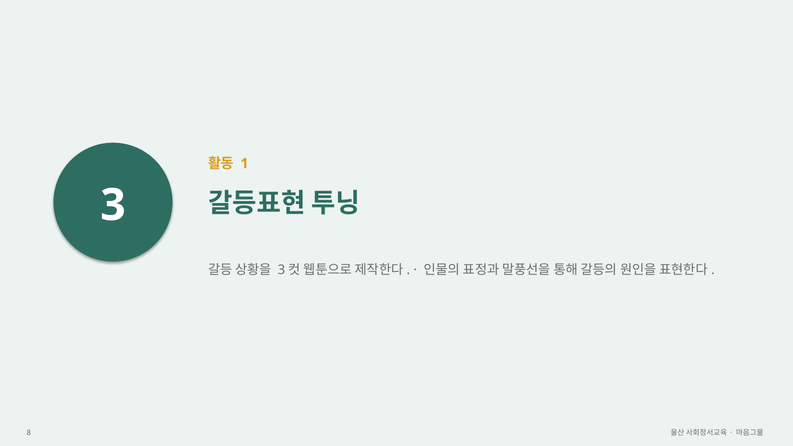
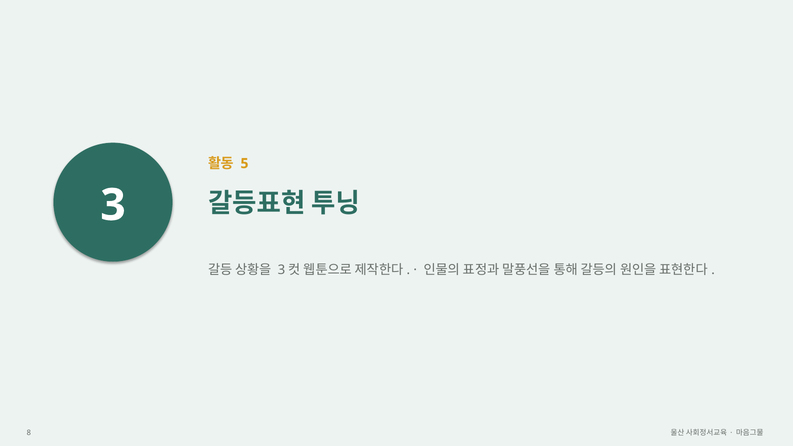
1: 1 -> 5
